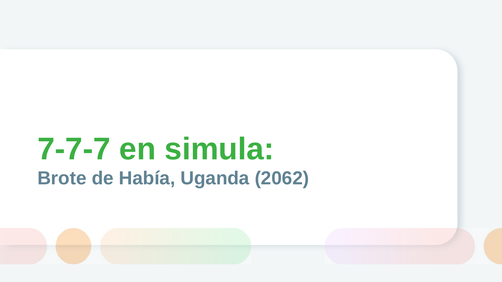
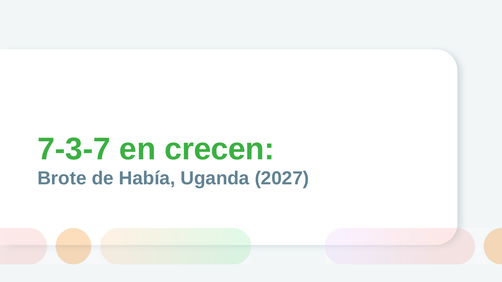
7-7-7: 7-7-7 -> 7-3-7
simula: simula -> crecen
2062: 2062 -> 2027
